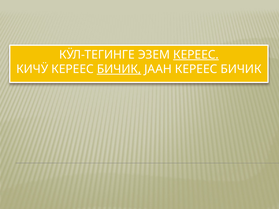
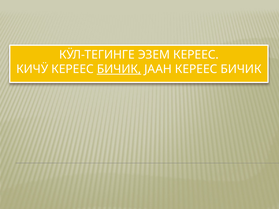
КЕРЕЕС at (196, 55) underline: present -> none
